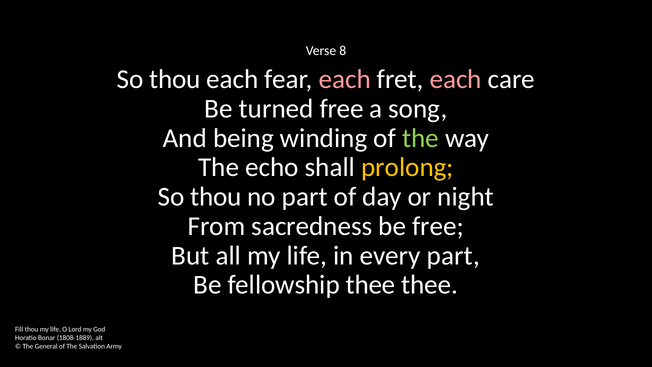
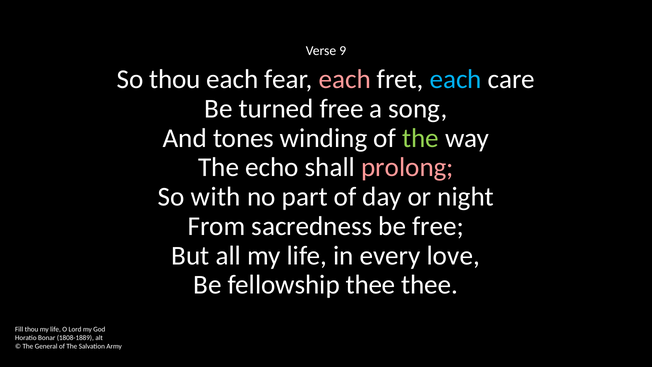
8: 8 -> 9
each at (456, 79) colour: pink -> light blue
being: being -> tones
prolong colour: yellow -> pink
thou at (216, 197): thou -> with
every part: part -> love
